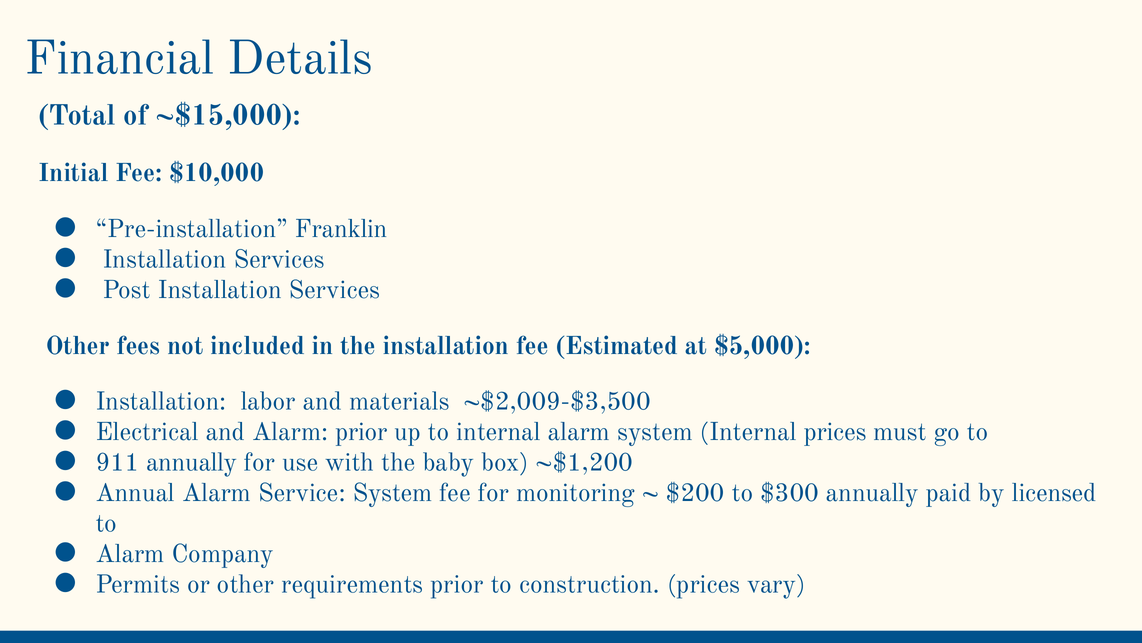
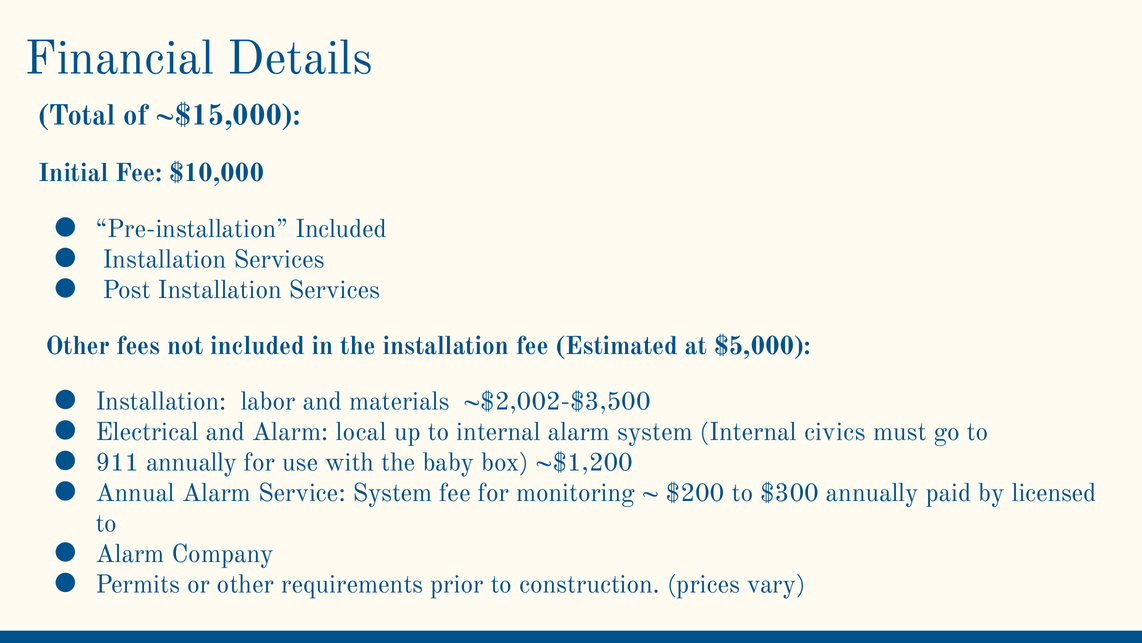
Pre-installation Franklin: Franklin -> Included
~$2,009-$3,500: ~$2,009-$3,500 -> ~$2,002-$3,500
Alarm prior: prior -> local
Internal prices: prices -> civics
